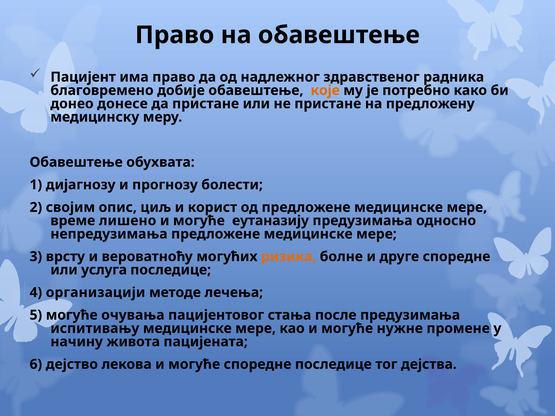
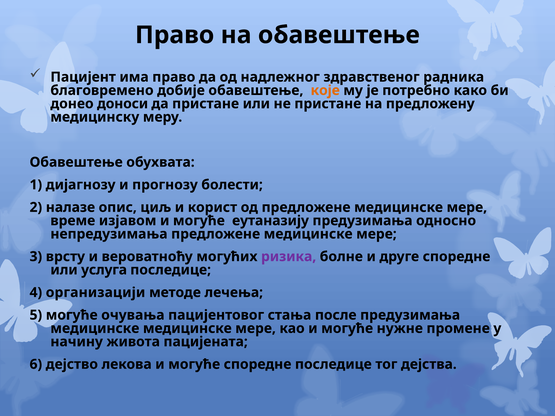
донесе: донесе -> доноси
својим: својим -> налазе
лишено: лишено -> изјавом
ризика colour: orange -> purple
испитивању at (95, 329): испитивању -> медицинске
